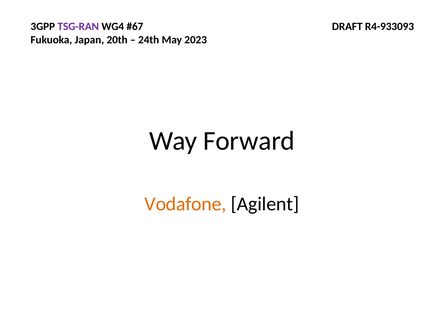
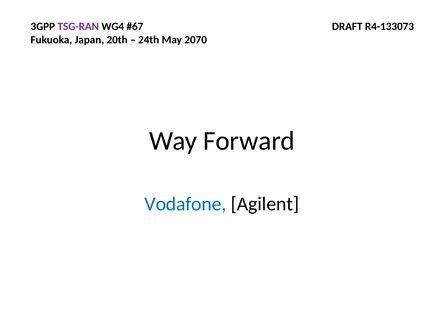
R4-933093: R4-933093 -> R4-133073
2023: 2023 -> 2070
Vodafone colour: orange -> blue
